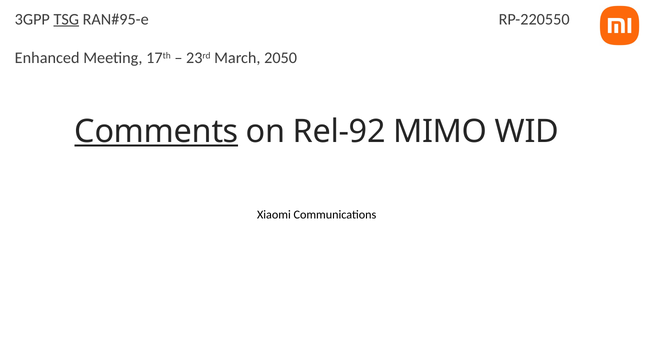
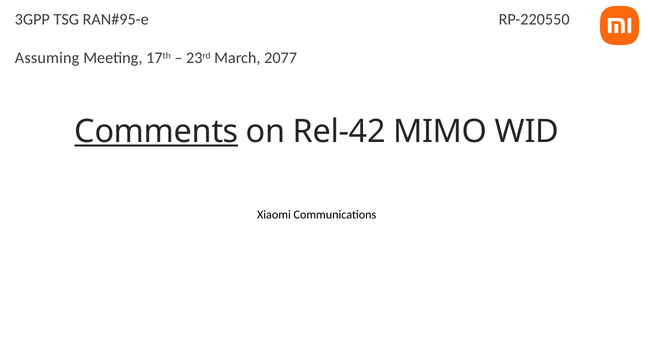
TSG underline: present -> none
Enhanced: Enhanced -> Assuming
2050: 2050 -> 2077
Rel-92: Rel-92 -> Rel-42
